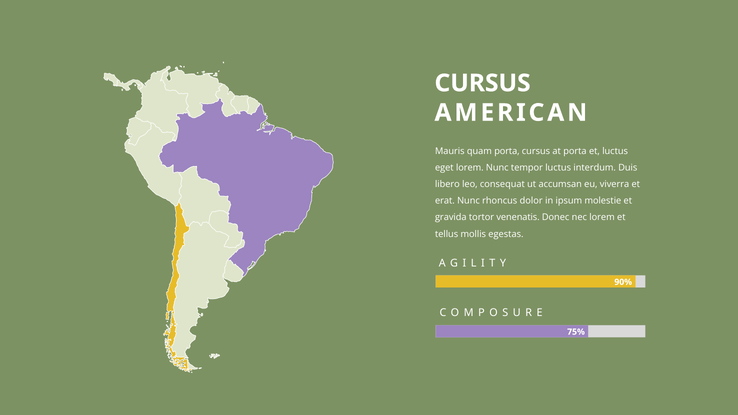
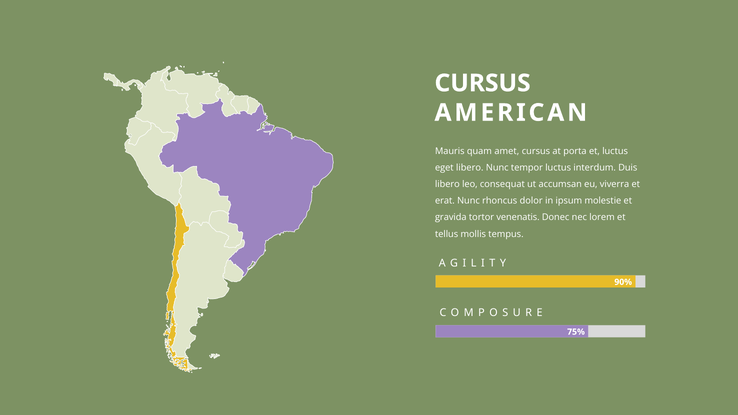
quam porta: porta -> amet
eget lorem: lorem -> libero
egestas: egestas -> tempus
